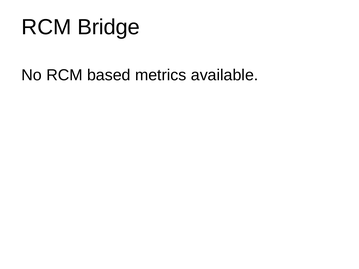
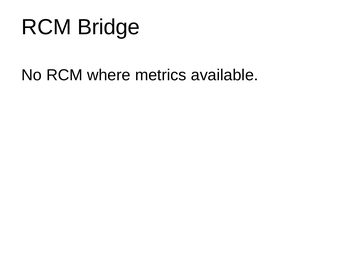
based: based -> where
